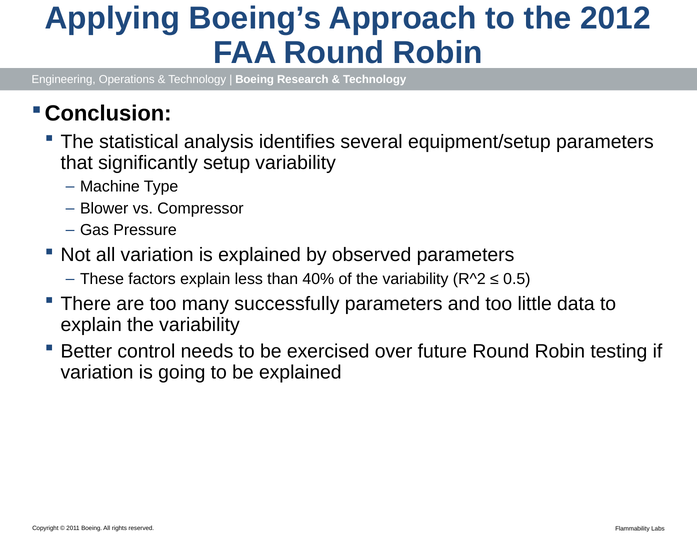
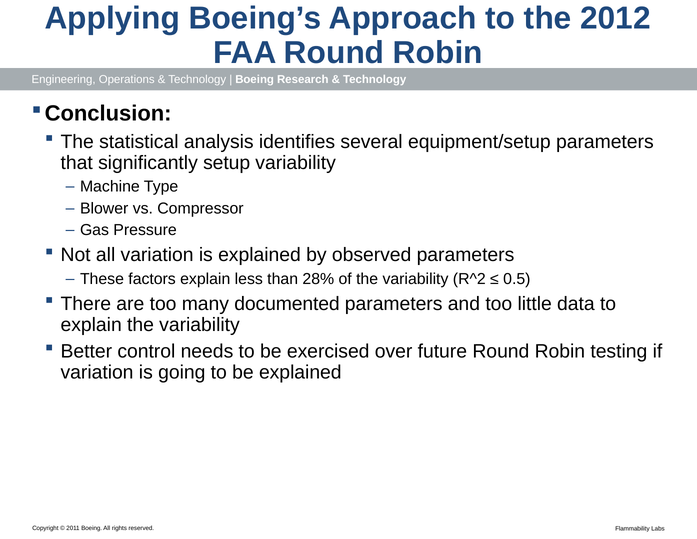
40%: 40% -> 28%
successfully: successfully -> documented
